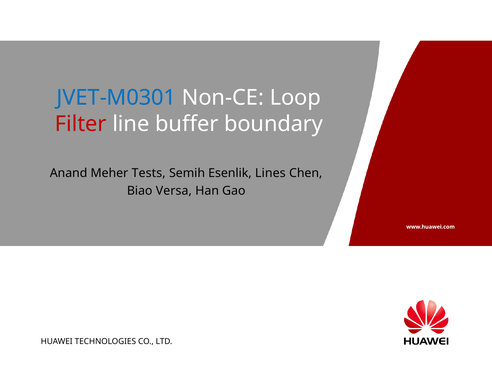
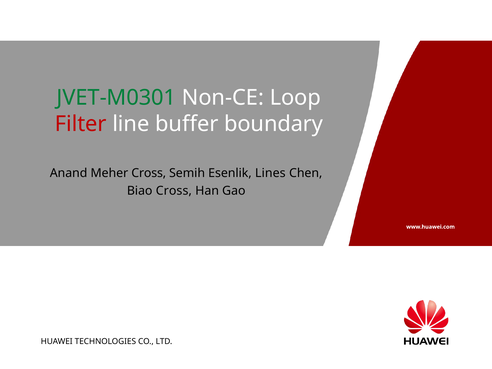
JVET-M0301 colour: blue -> green
Meher Tests: Tests -> Cross
Biao Versa: Versa -> Cross
